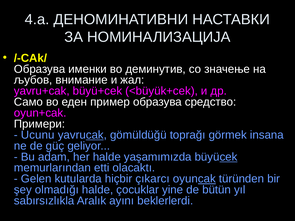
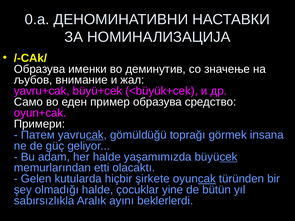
4.a: 4.a -> 0.a
Ucunu: Ucunu -> Патем
çıkarcı: çıkarcı -> şirkete
